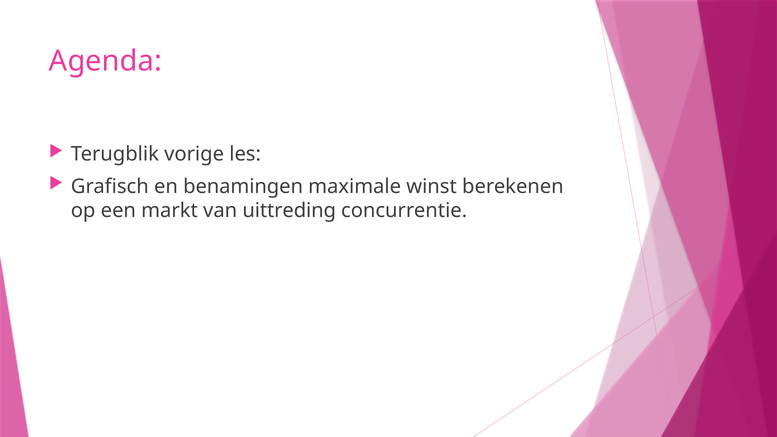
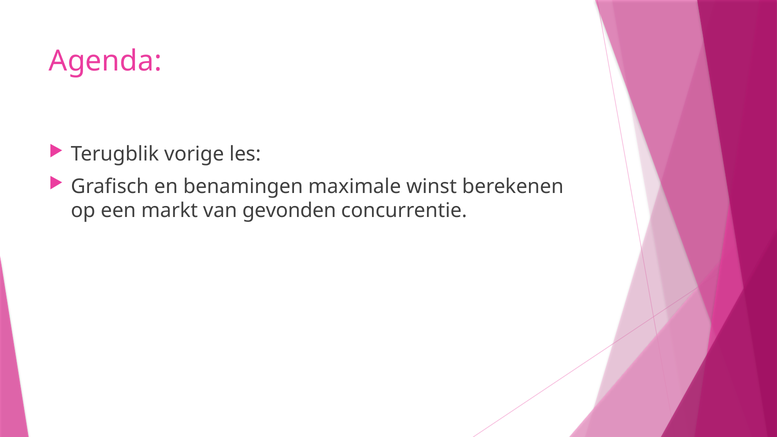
uittreding: uittreding -> gevonden
